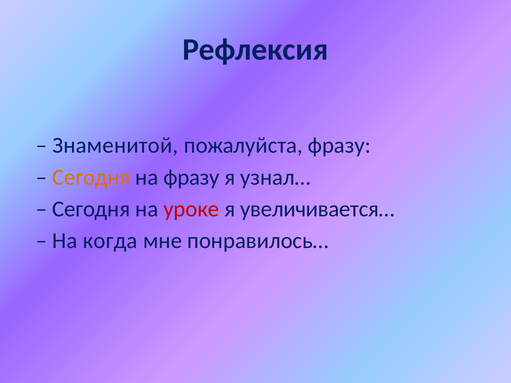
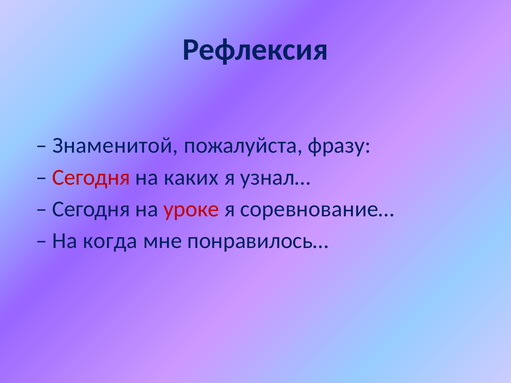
Сегодня at (91, 177) colour: orange -> red
на фразу: фразу -> каких
увеличивается…: увеличивается… -> соревнование…
